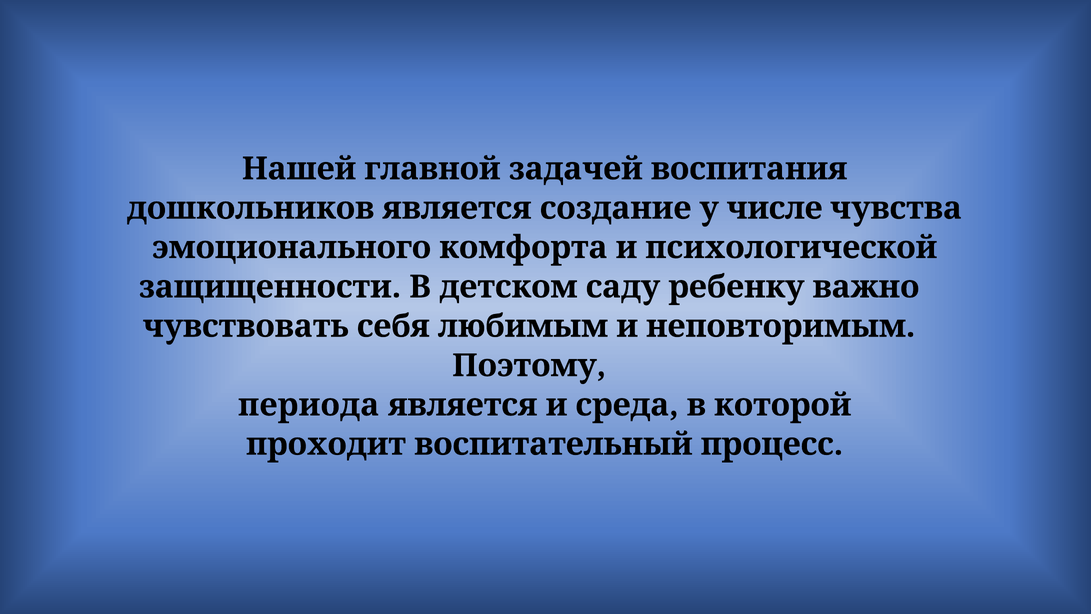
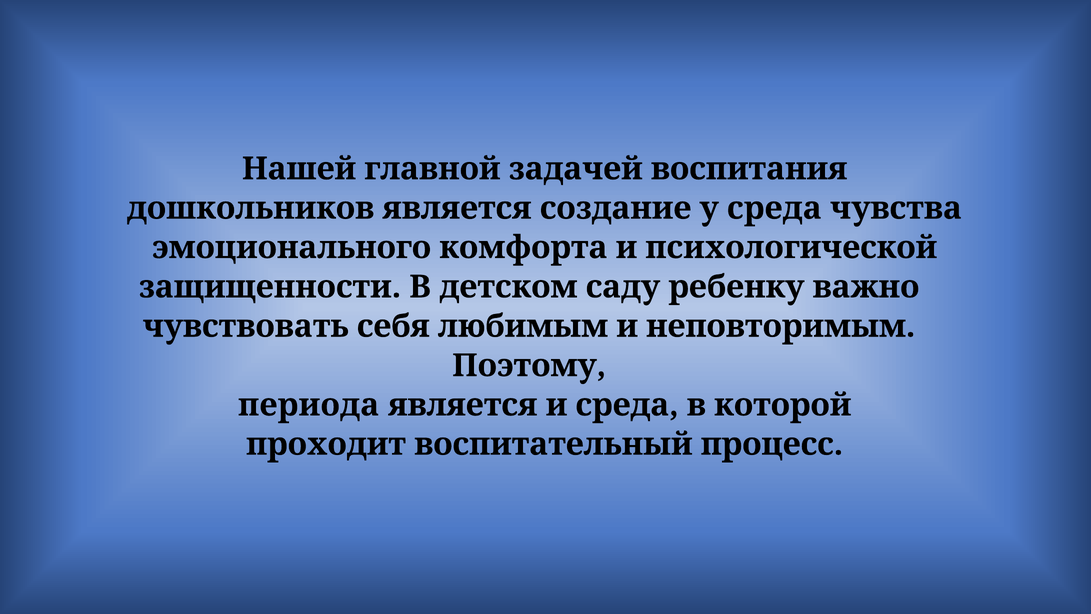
у числе: числе -> среда
